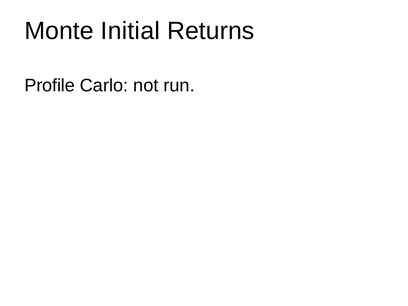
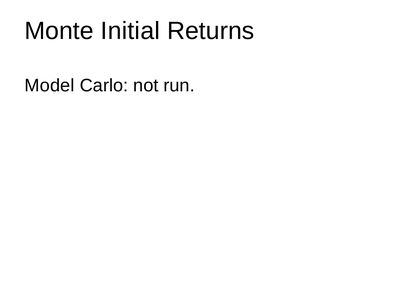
Profile: Profile -> Model
